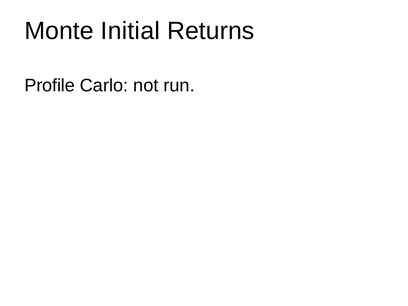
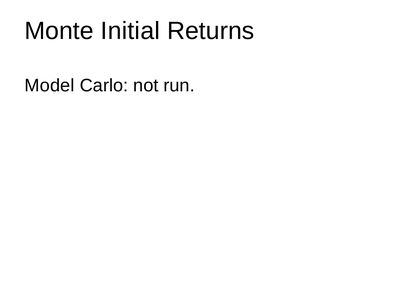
Profile: Profile -> Model
